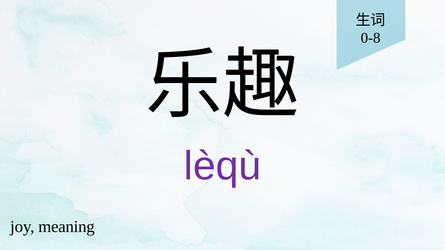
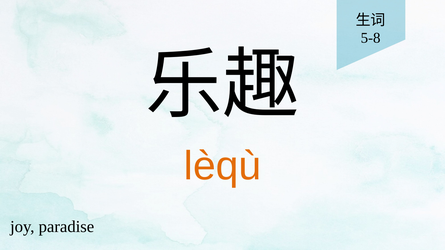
0-8: 0-8 -> 5-8
lèqù colour: purple -> orange
meaning: meaning -> paradise
